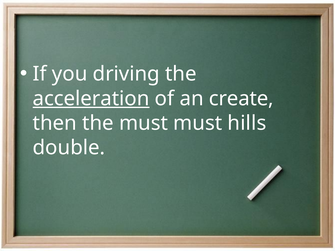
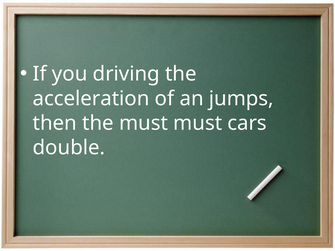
acceleration underline: present -> none
create: create -> jumps
hills: hills -> cars
